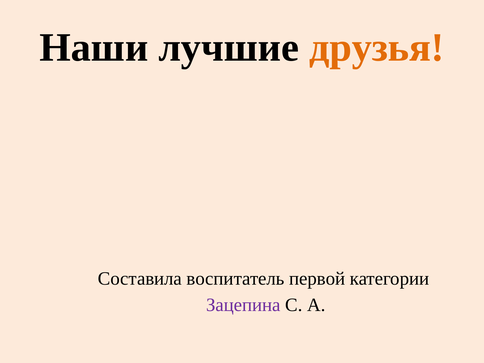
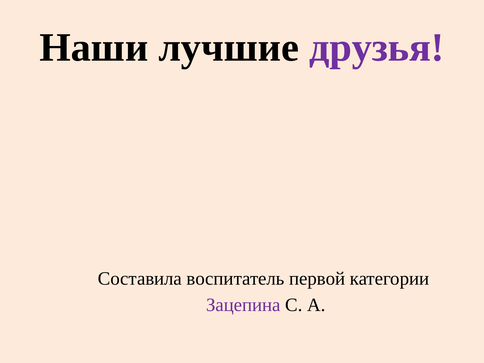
друзья colour: orange -> purple
